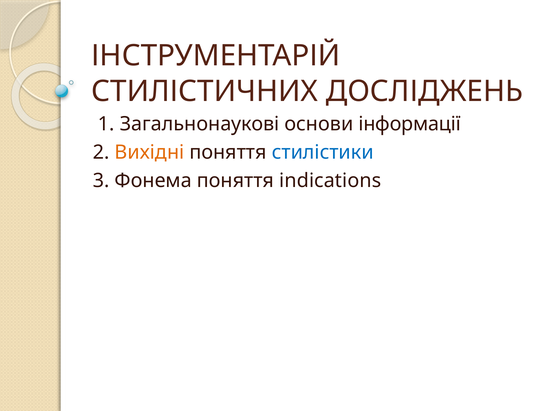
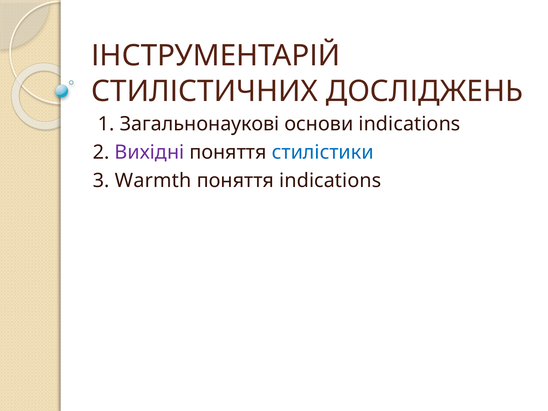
основи інформації: інформації -> indications
Вихідні colour: orange -> purple
Фонема: Фонема -> Warmth
